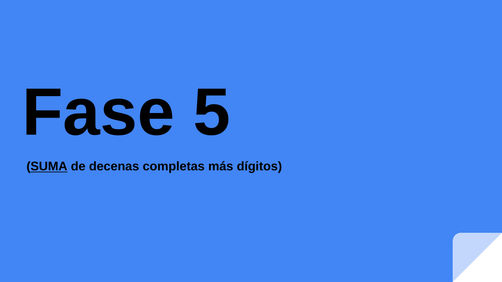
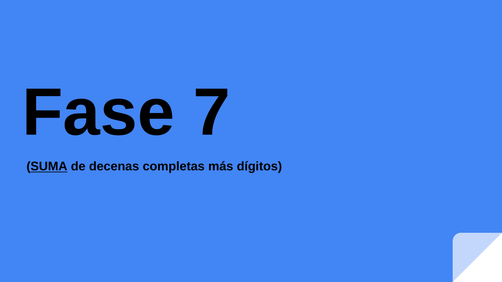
5: 5 -> 7
